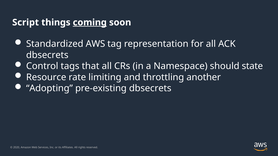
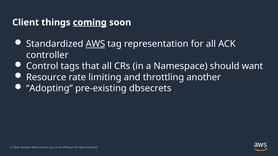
Script: Script -> Client
AWS underline: none -> present
dbsecrets at (47, 55): dbsecrets -> controller
state: state -> want
